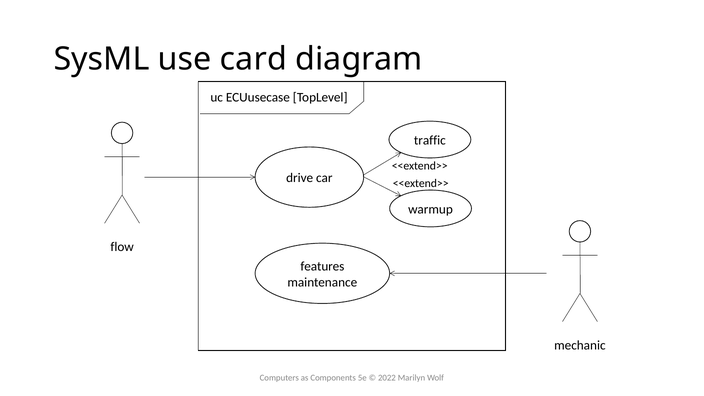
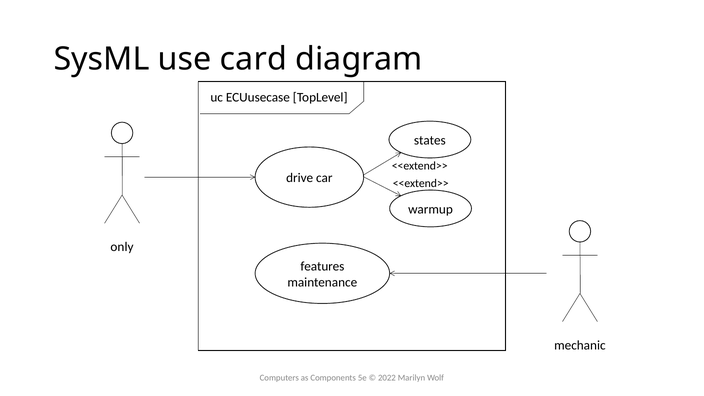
traffic: traffic -> states
flow: flow -> only
